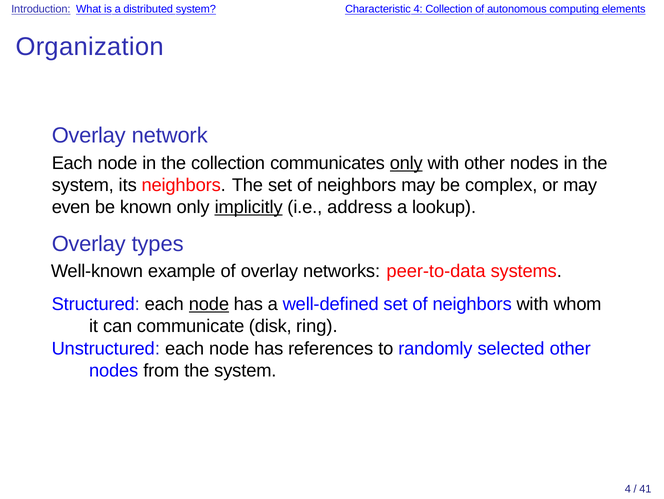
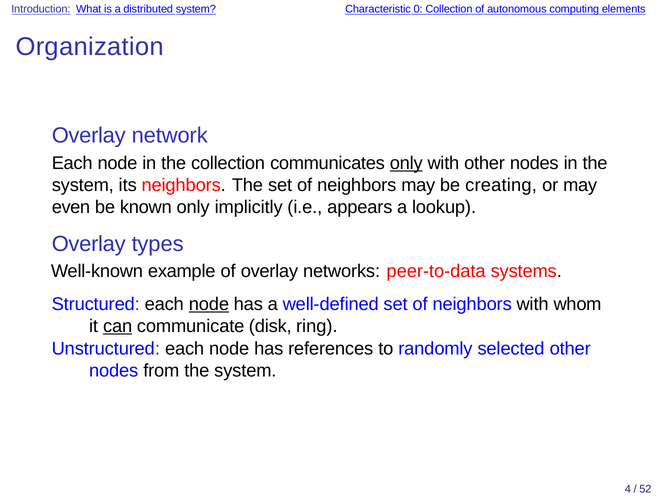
Characteristic 4: 4 -> 0
complex: complex -> creating
implicitly underline: present -> none
address: address -> appears
can underline: none -> present
41: 41 -> 52
